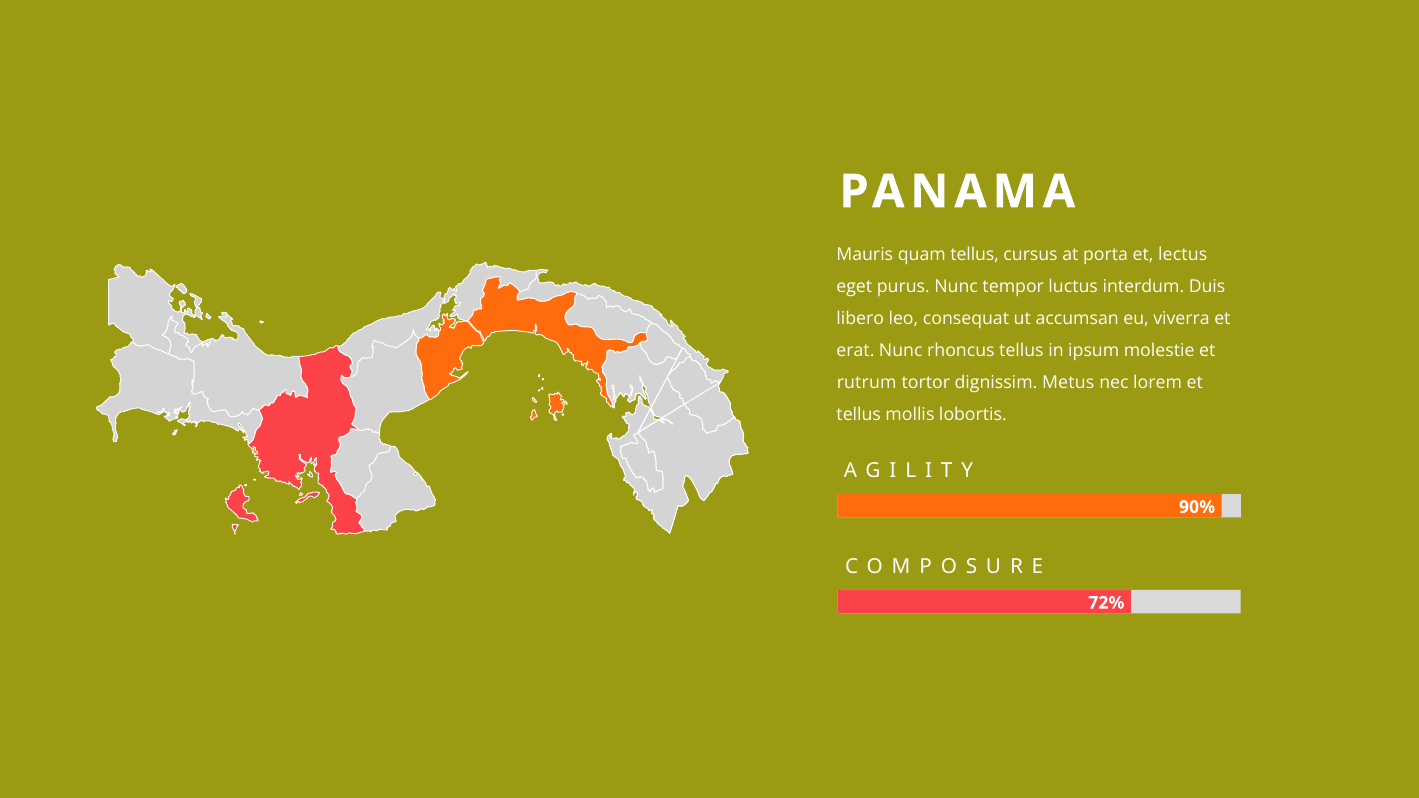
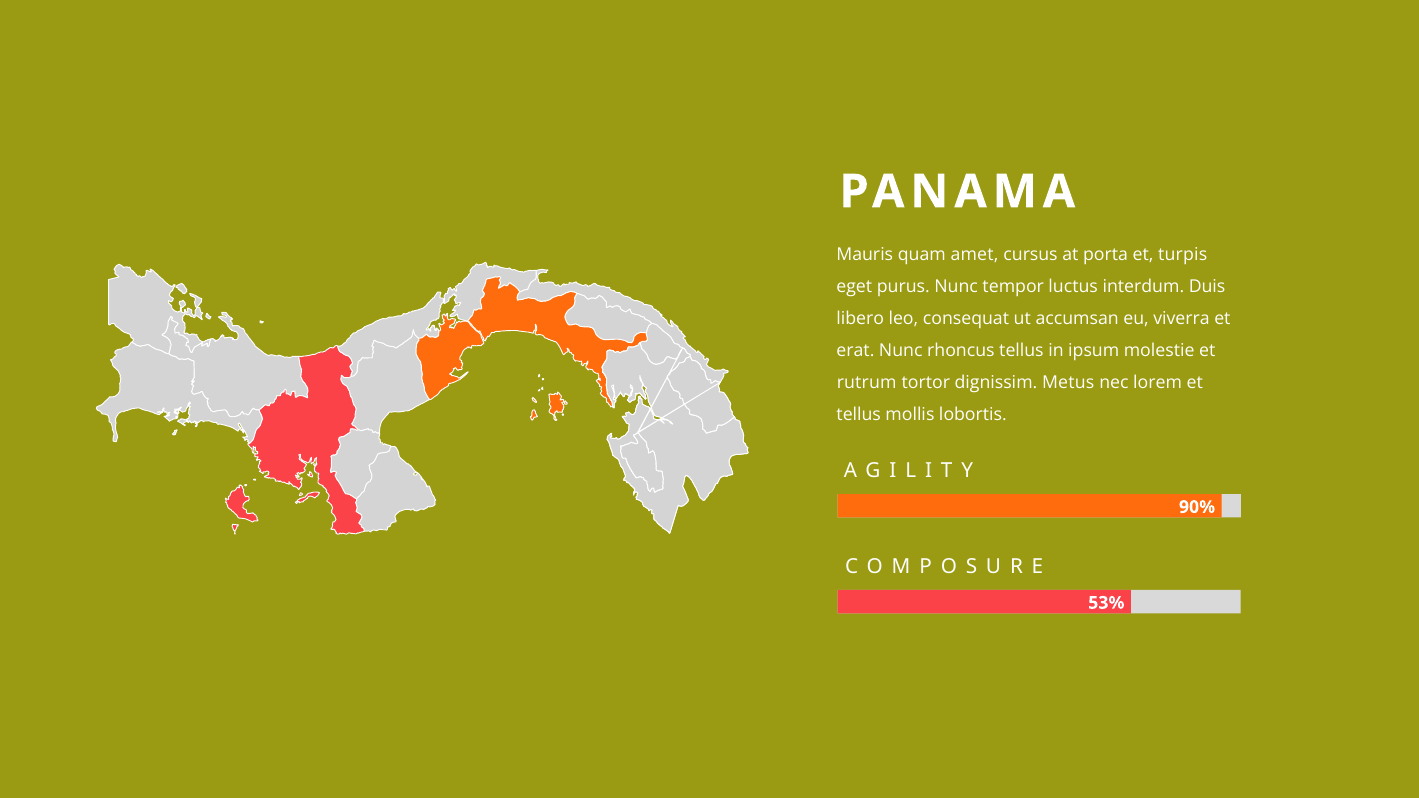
quam tellus: tellus -> amet
lectus: lectus -> turpis
72%: 72% -> 53%
